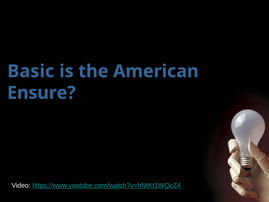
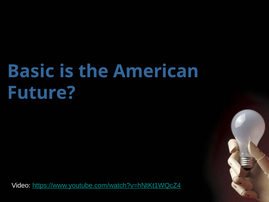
Ensure: Ensure -> Future
